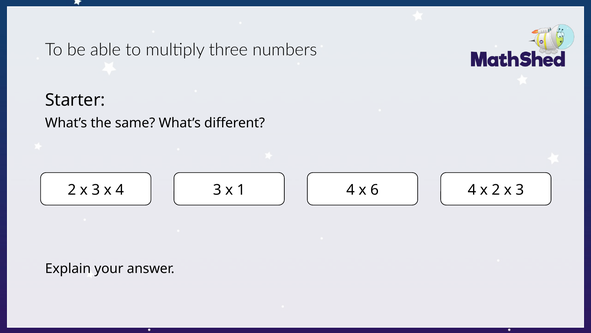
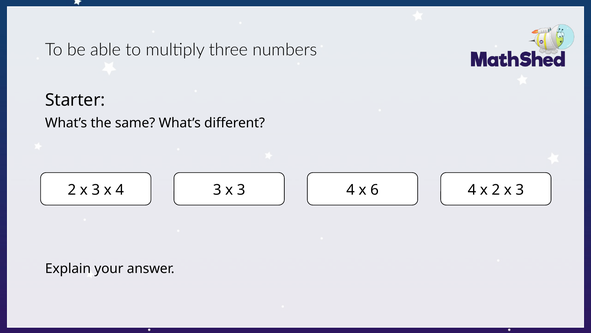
3 x 1: 1 -> 3
